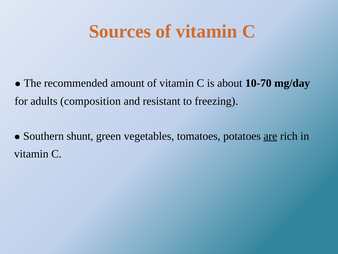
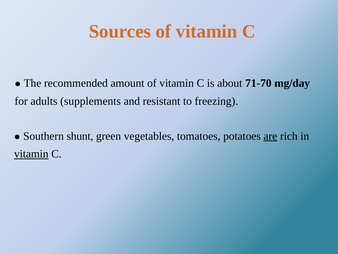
10-70: 10-70 -> 71-70
composition: composition -> supplements
vitamin at (31, 154) underline: none -> present
